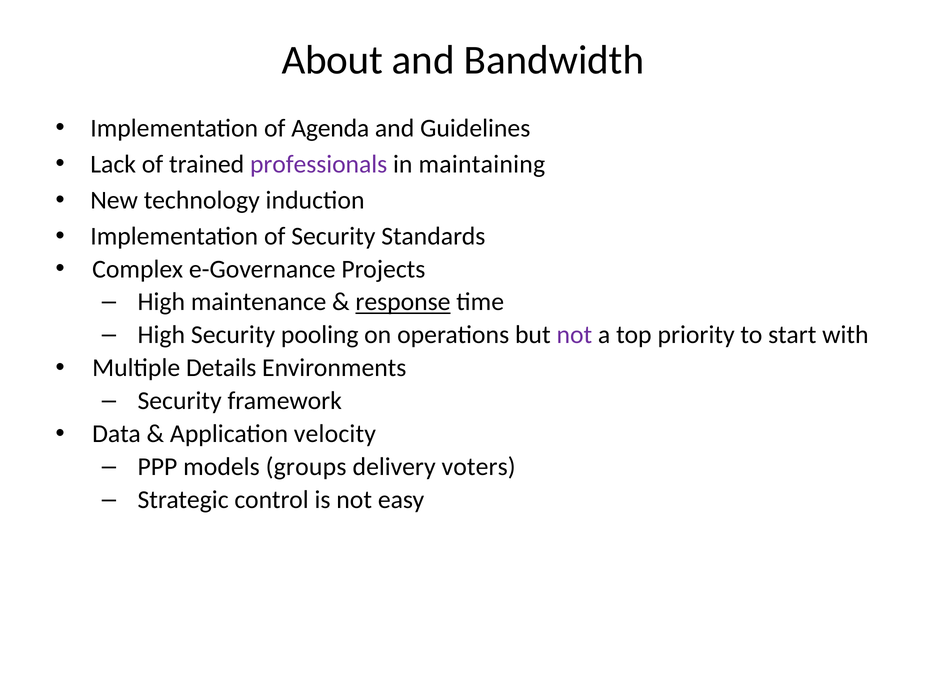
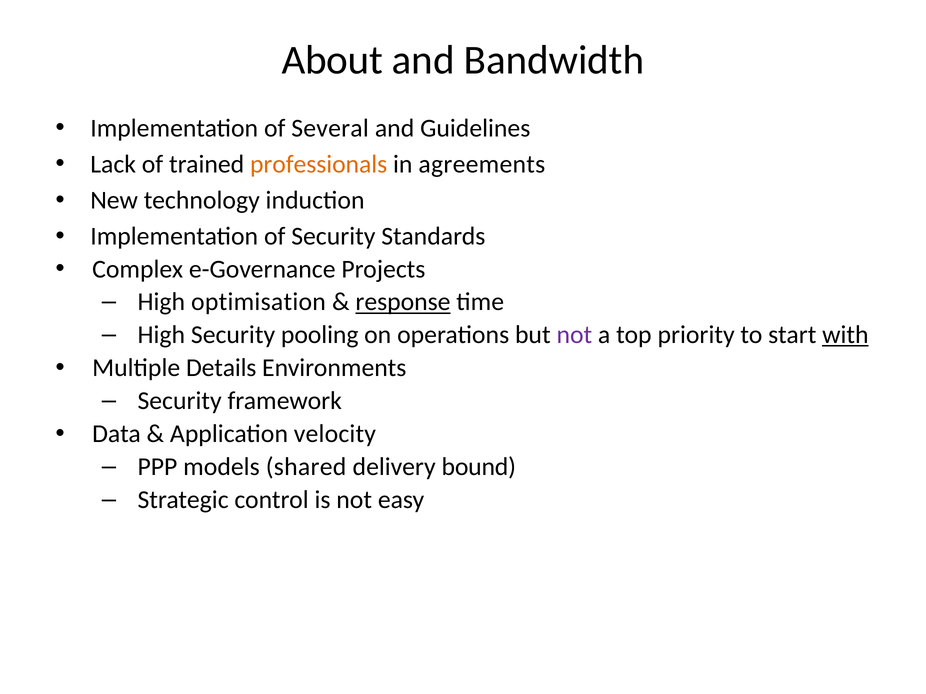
Agenda: Agenda -> Several
professionals colour: purple -> orange
maintaining: maintaining -> agreements
maintenance: maintenance -> optimisation
with underline: none -> present
groups: groups -> shared
voters: voters -> bound
